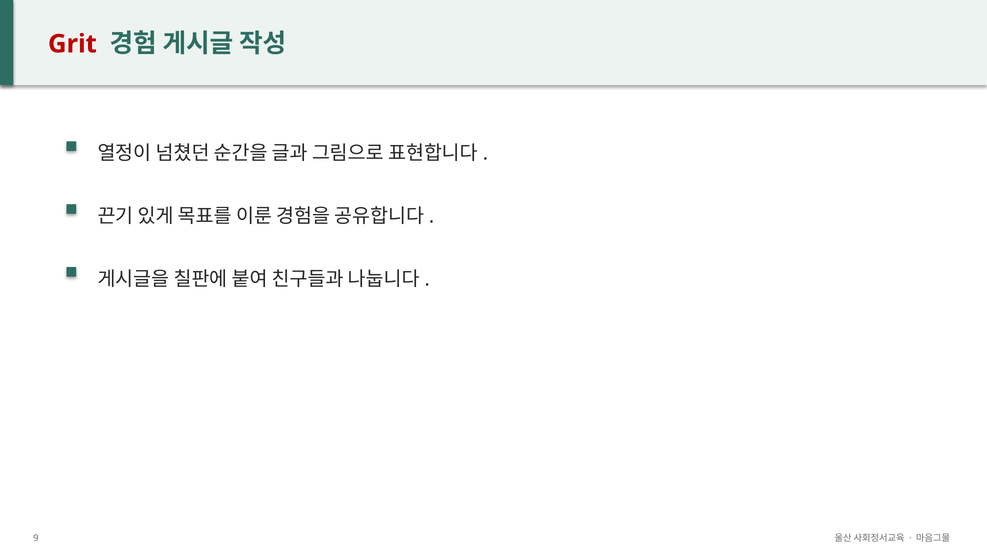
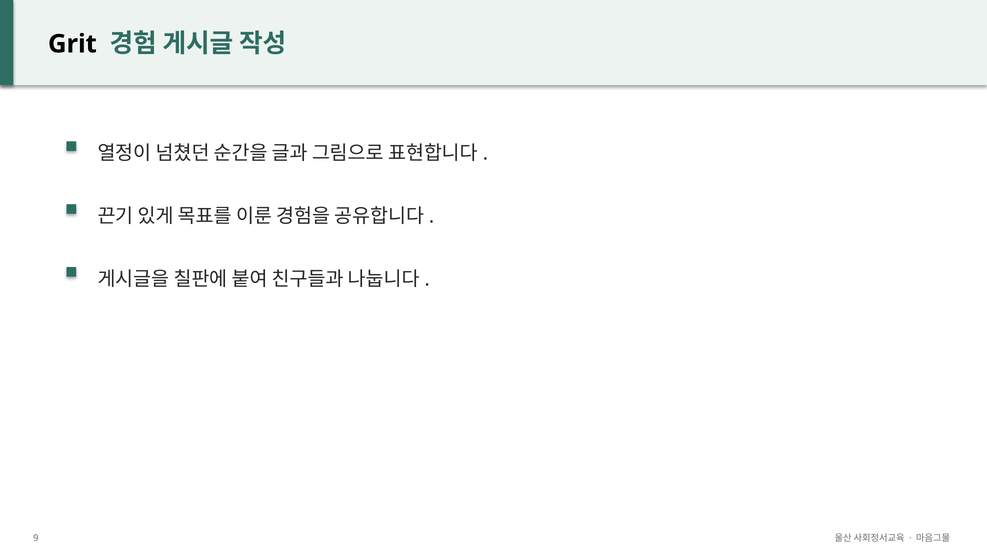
Grit colour: red -> black
